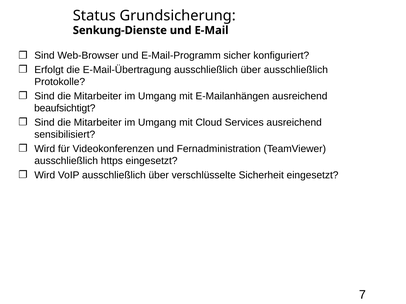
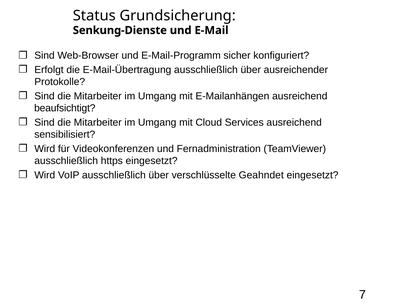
über ausschließlich: ausschließlich -> ausreichender
Sicherheit: Sicherheit -> Geahndet
